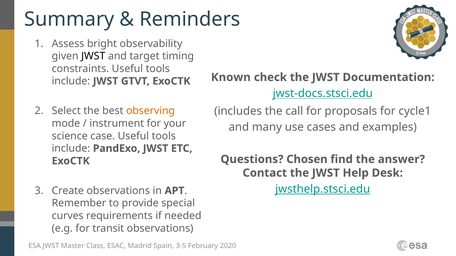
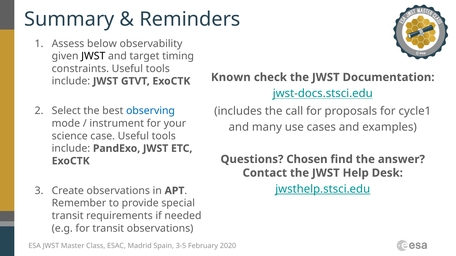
bright: bright -> below
observing colour: orange -> blue
curves at (68, 216): curves -> transit
